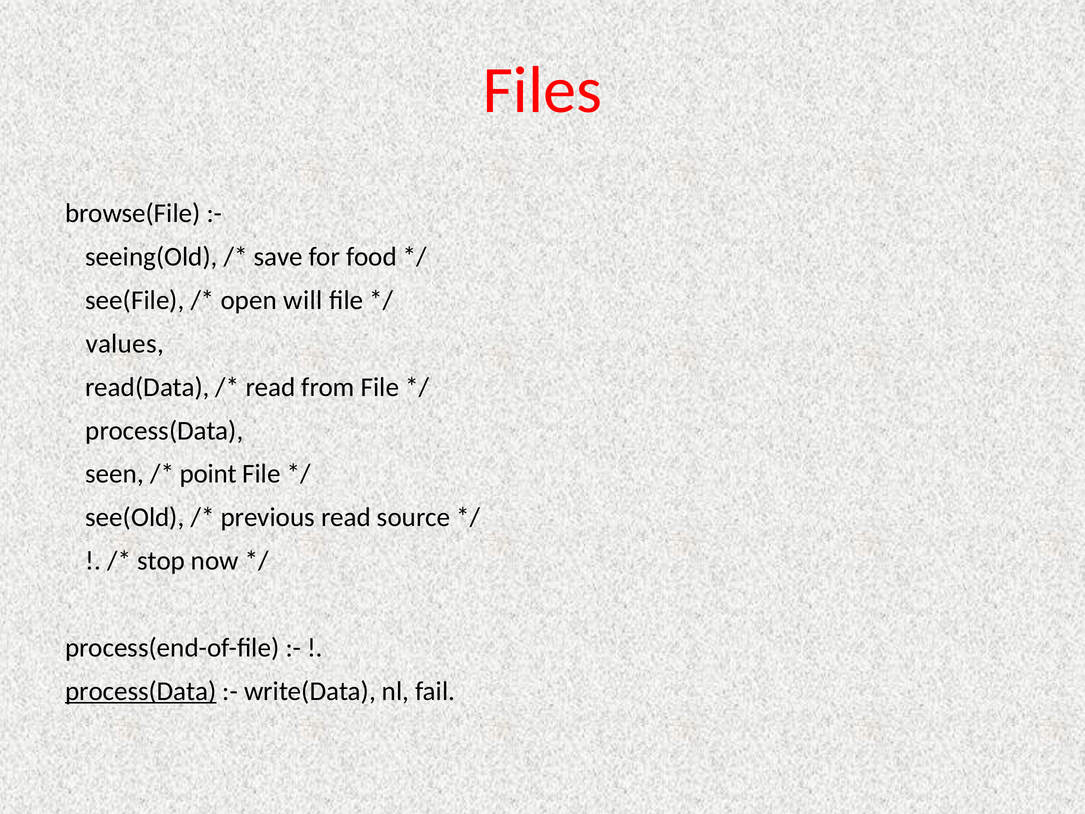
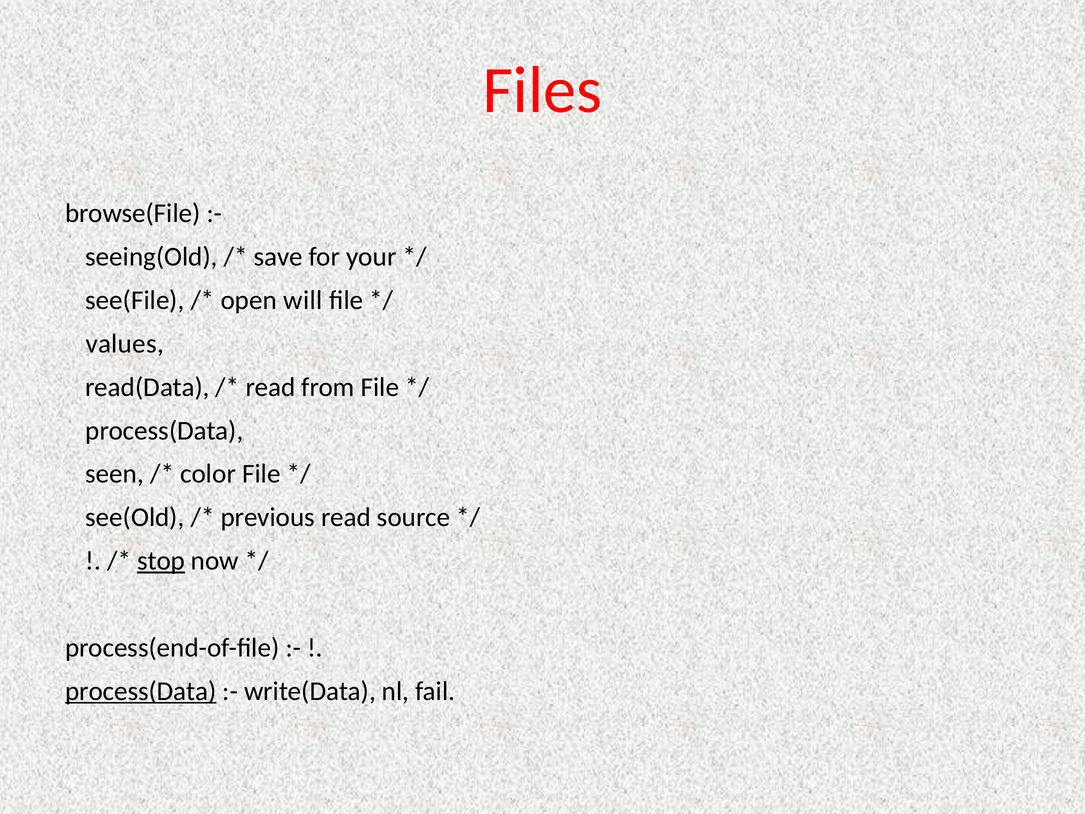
food: food -> your
point: point -> color
stop underline: none -> present
